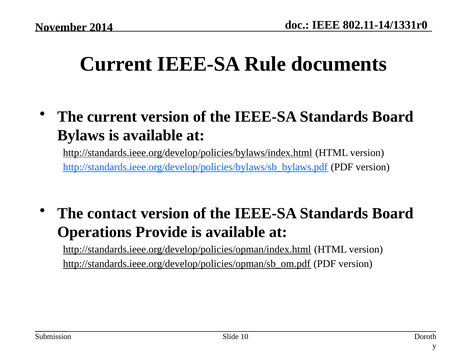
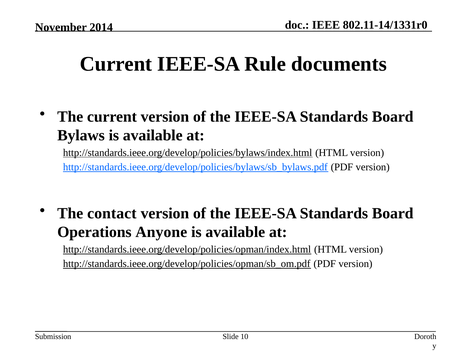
Provide: Provide -> Anyone
